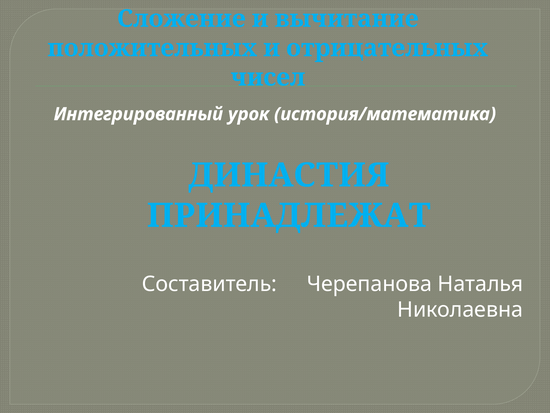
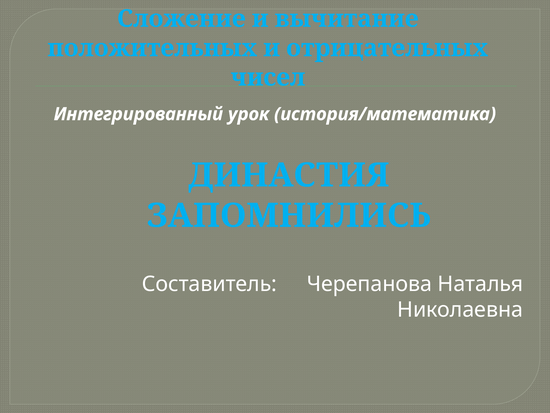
ПРИНАДЛЕЖАТ: ПРИНАДЛЕЖАТ -> ЗАПОМНИЛИСЬ
